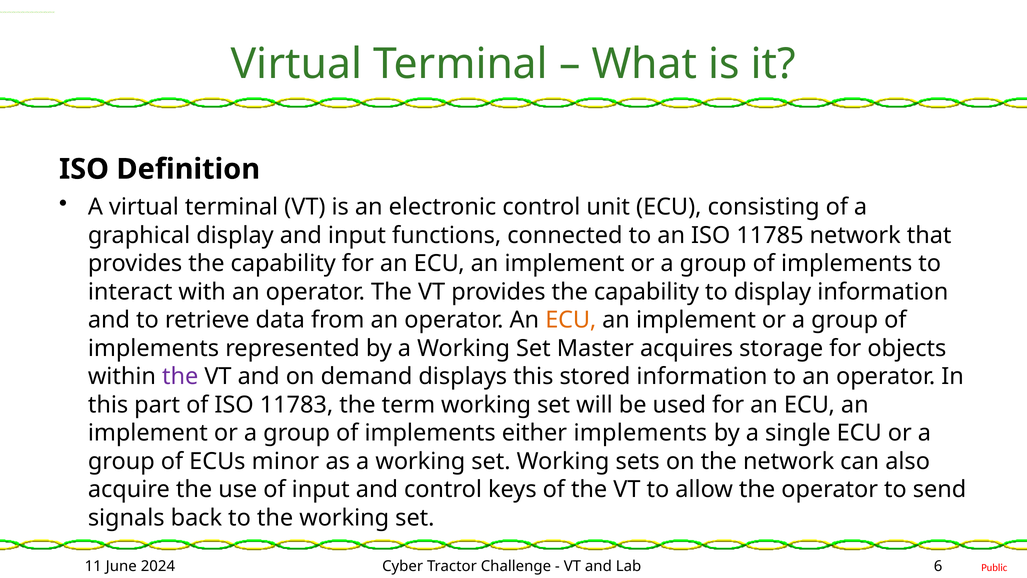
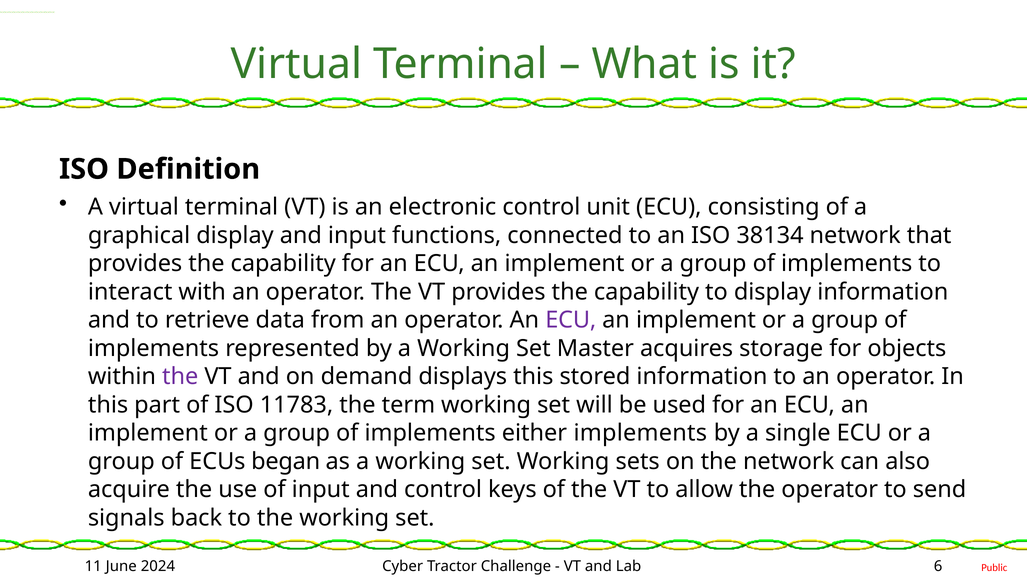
11785: 11785 -> 38134
ECU at (571, 320) colour: orange -> purple
minor: minor -> began
